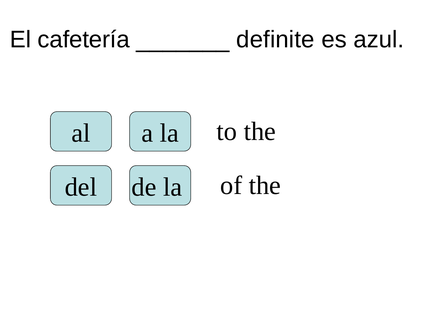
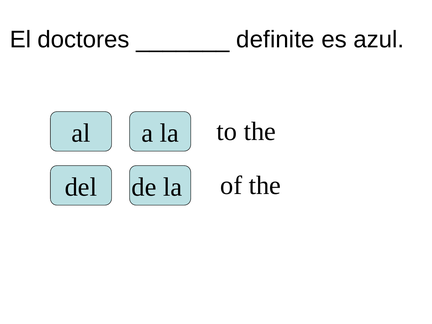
cafetería: cafetería -> doctores
